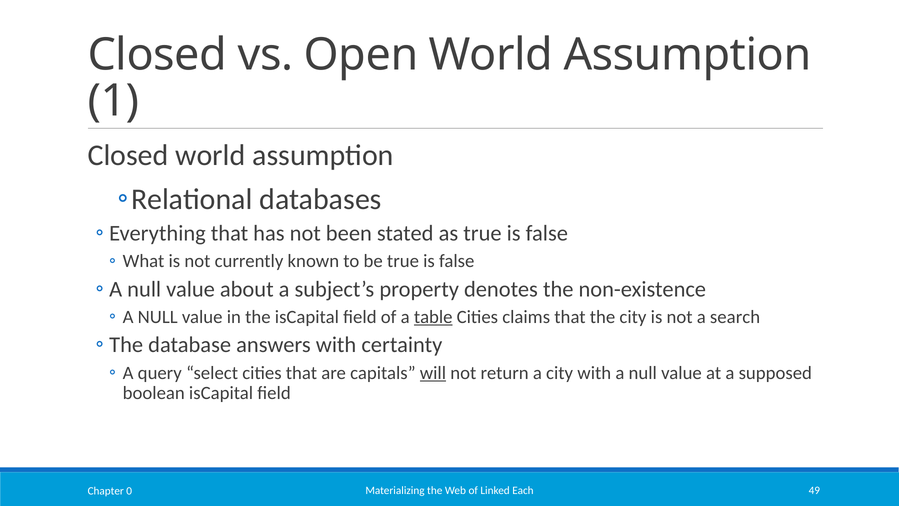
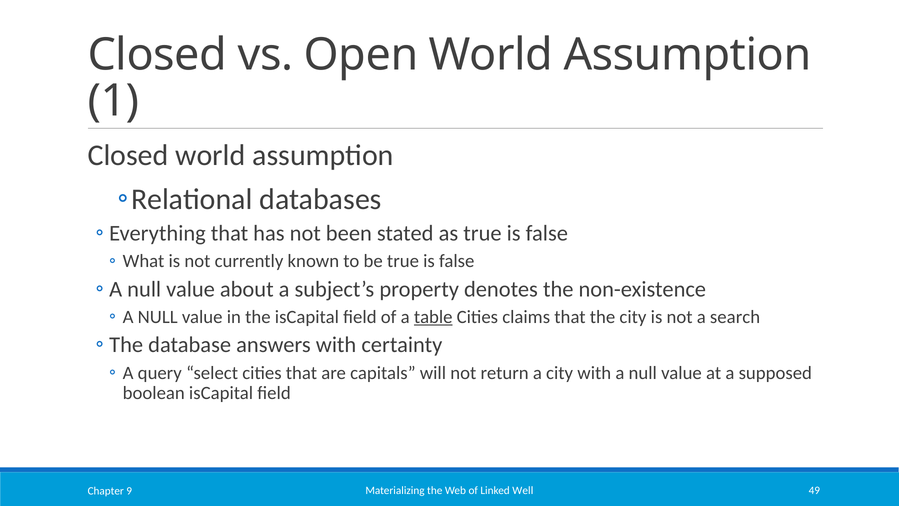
will underline: present -> none
Each: Each -> Well
0: 0 -> 9
